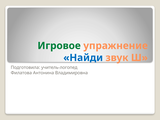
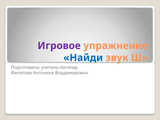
Игровое colour: green -> purple
